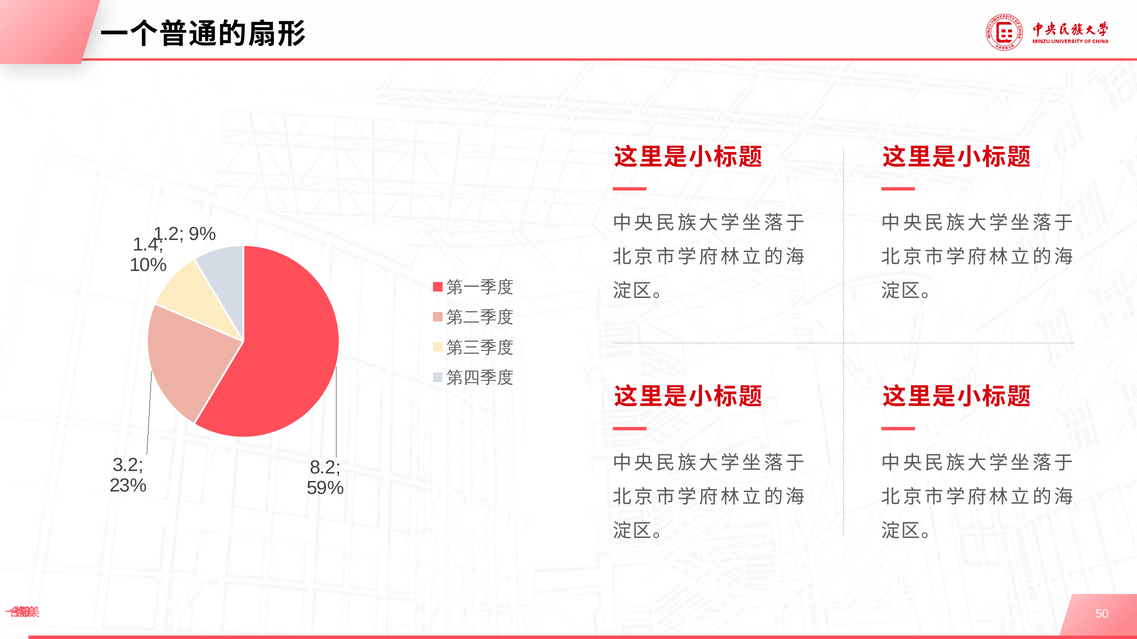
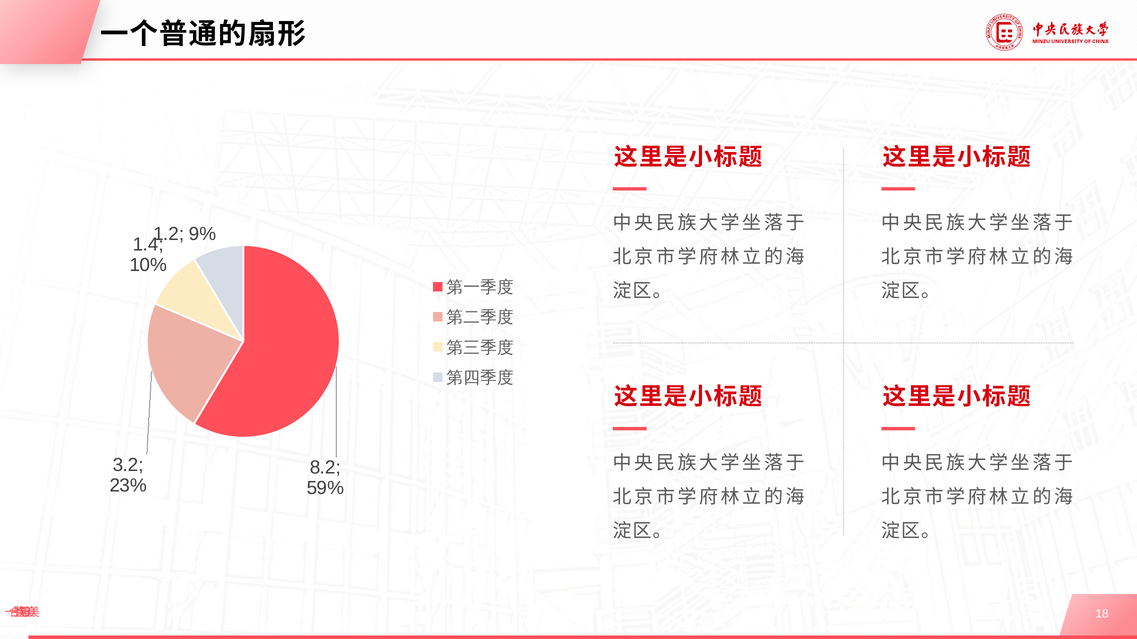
50: 50 -> 18
